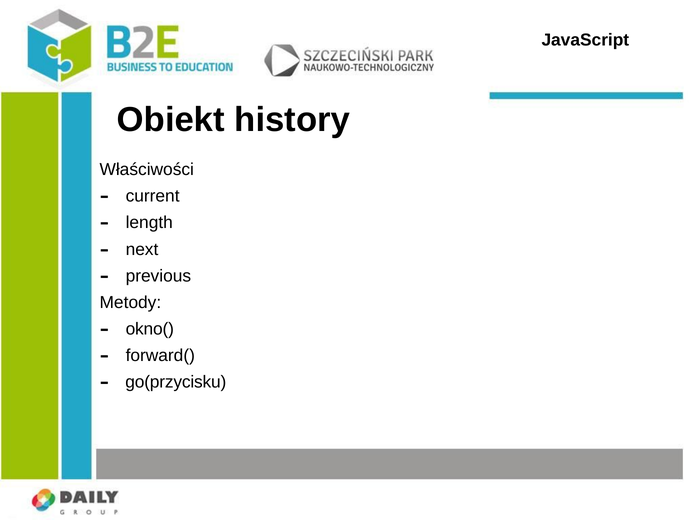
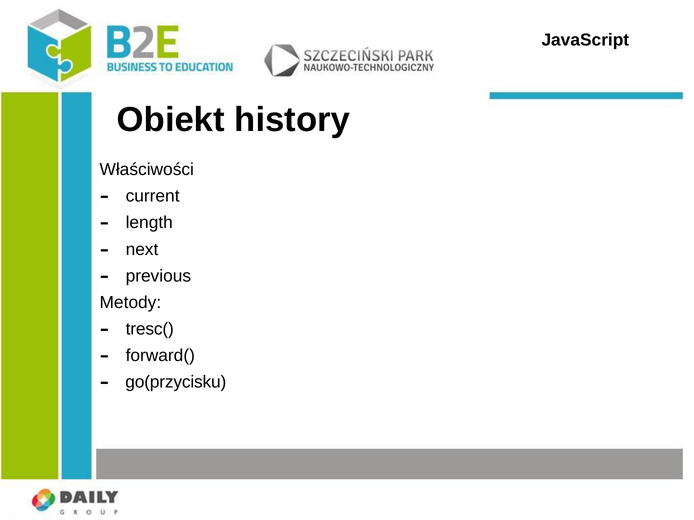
okno(: okno( -> tresc(
